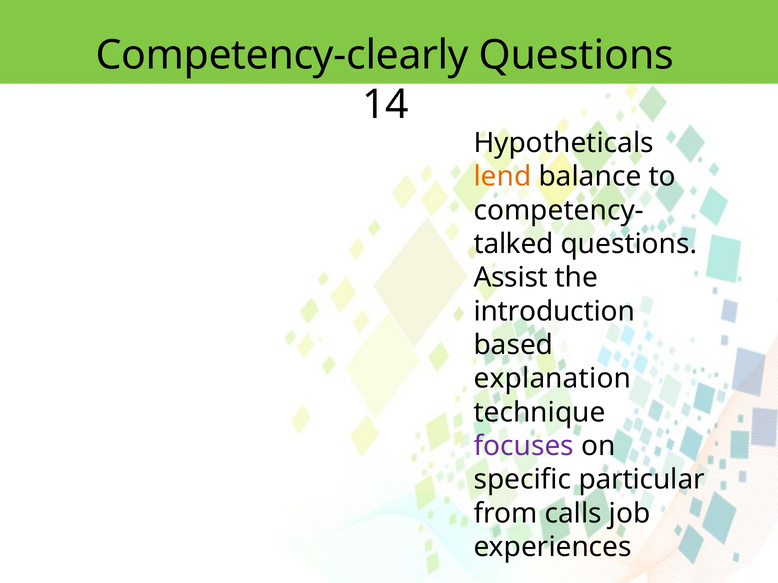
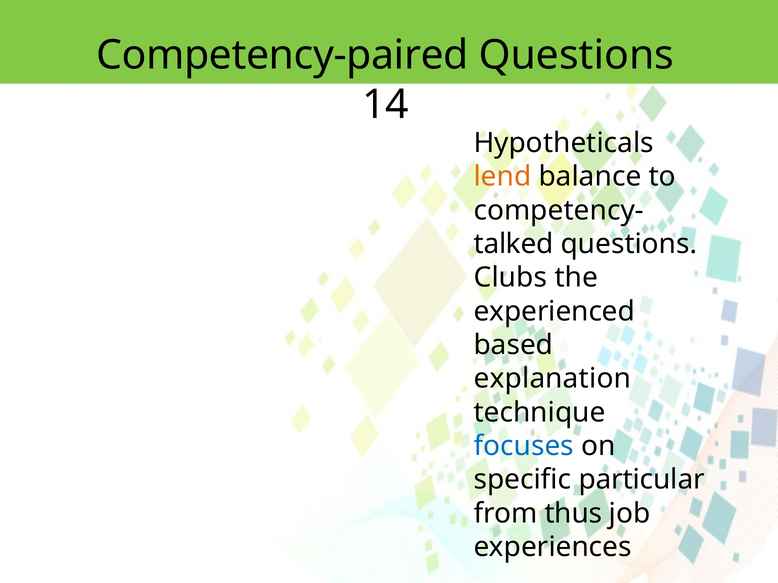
Competency-clearly: Competency-clearly -> Competency-paired
Assist: Assist -> Clubs
introduction: introduction -> experienced
focuses colour: purple -> blue
calls: calls -> thus
